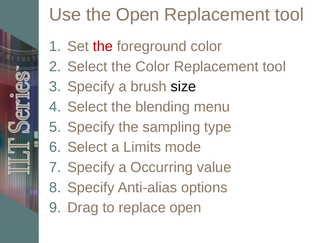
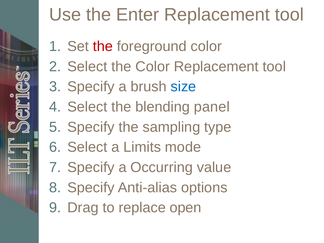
the Open: Open -> Enter
size colour: black -> blue
menu: menu -> panel
